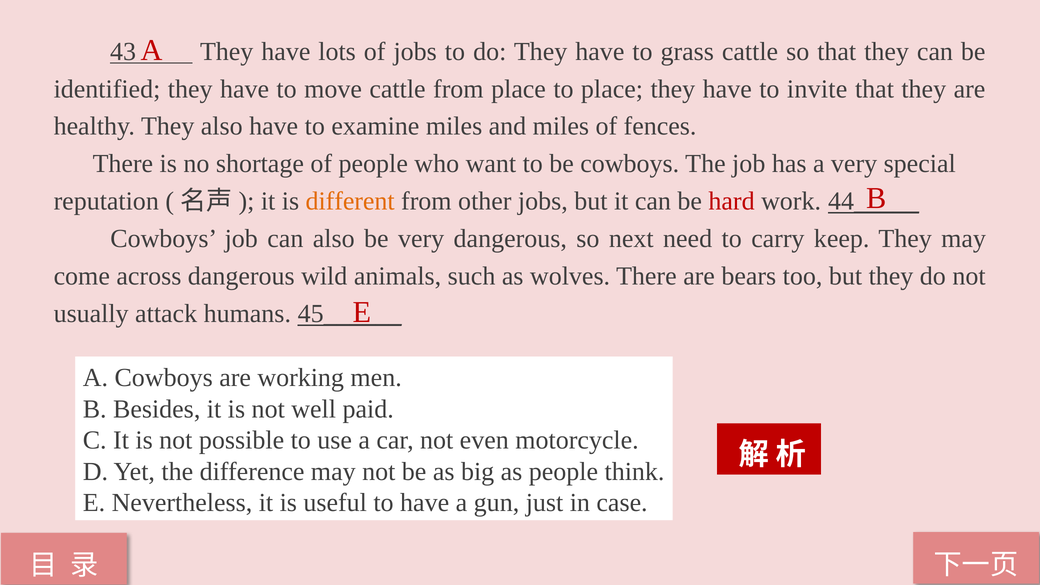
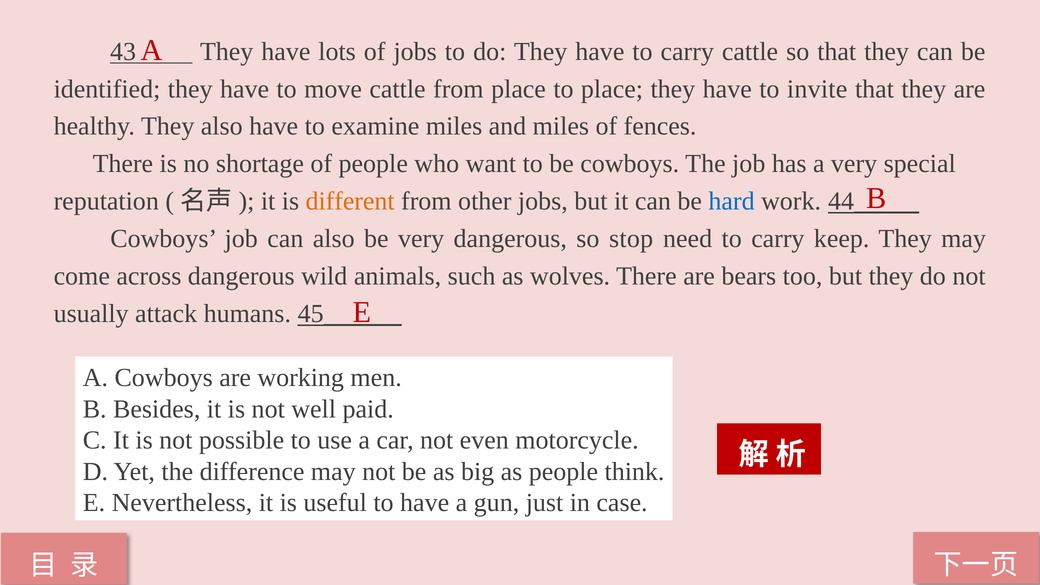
have to grass: grass -> carry
hard colour: red -> blue
next: next -> stop
